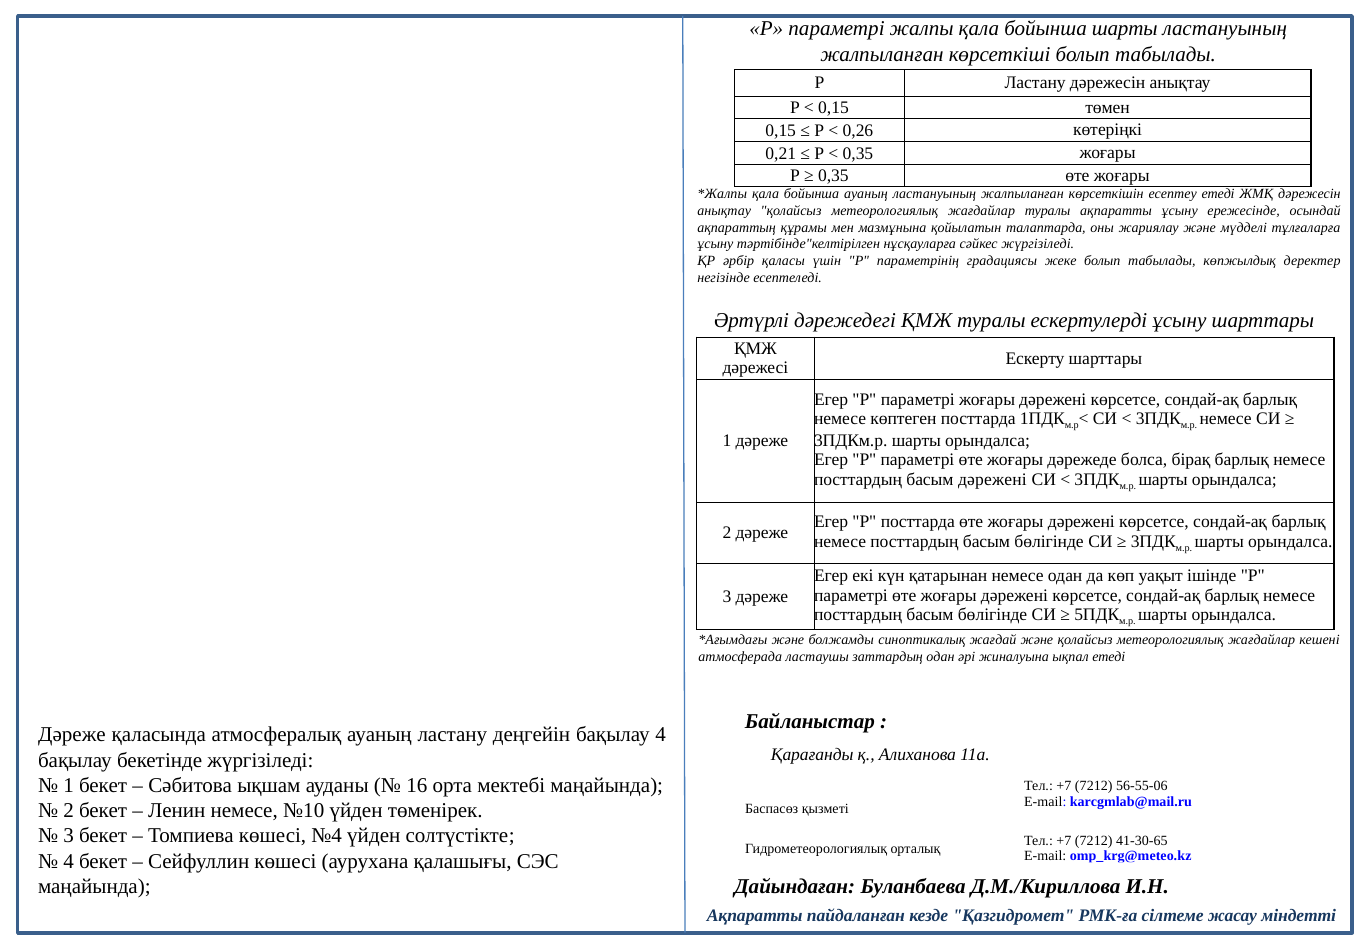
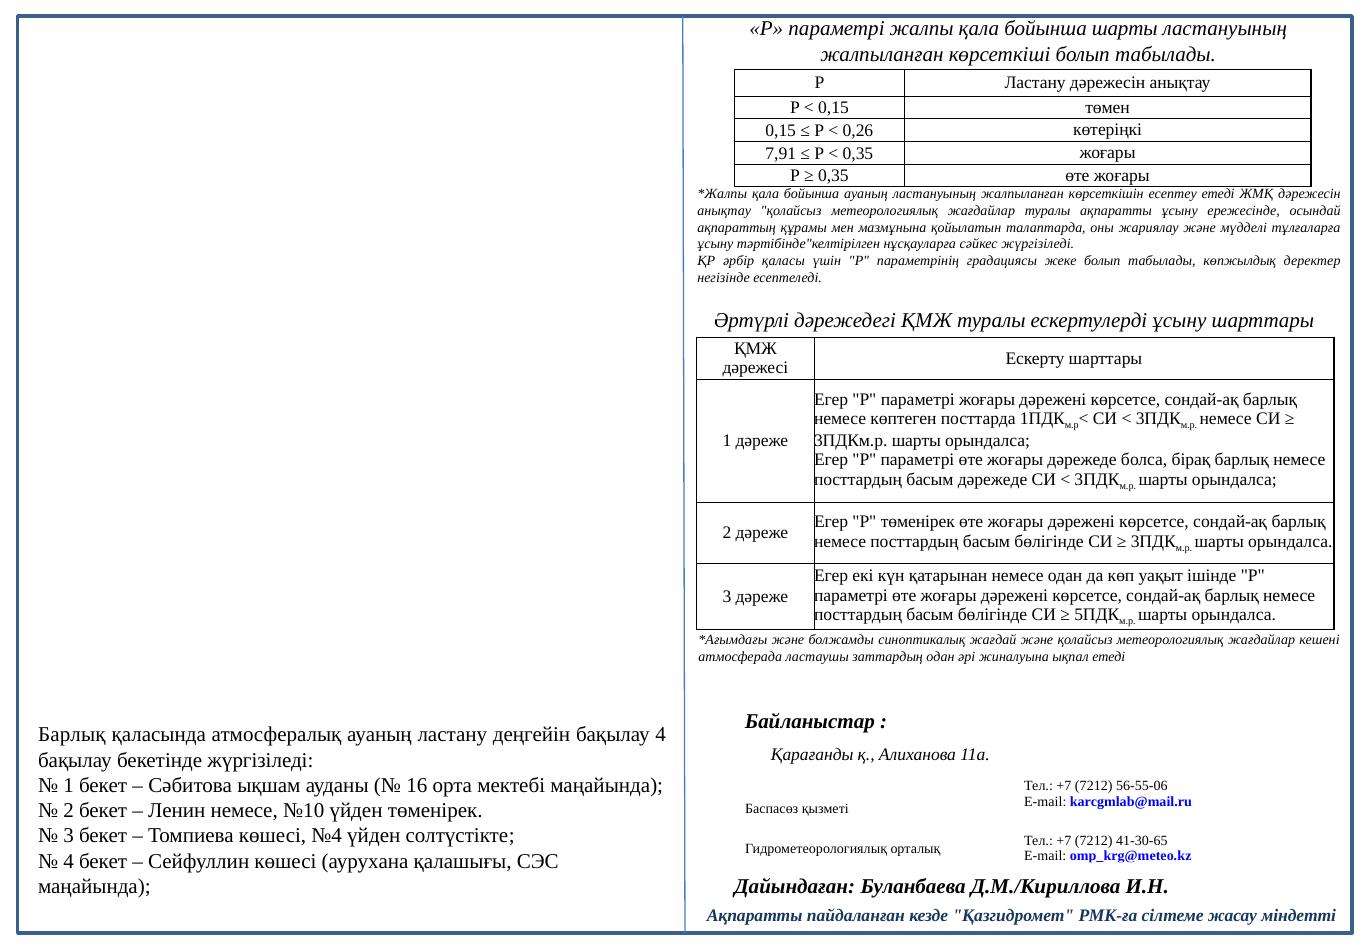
0,21: 0,21 -> 7,91
басым дәрежені: дәрежені -> дәрежеде
Р посттарда: посттарда -> төменірек
Дәреже at (72, 734): Дәреже -> Барлық
